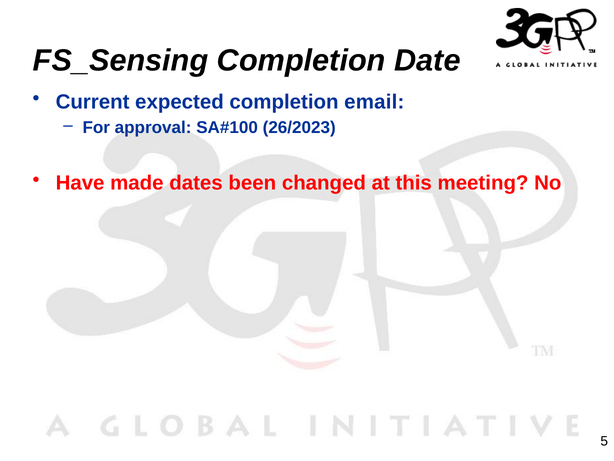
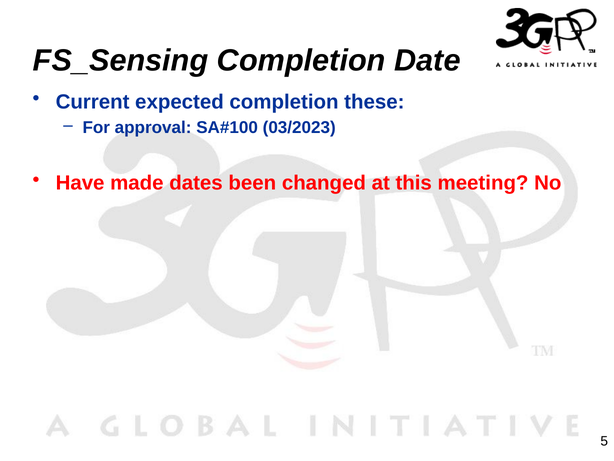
email: email -> these
26/2023: 26/2023 -> 03/2023
